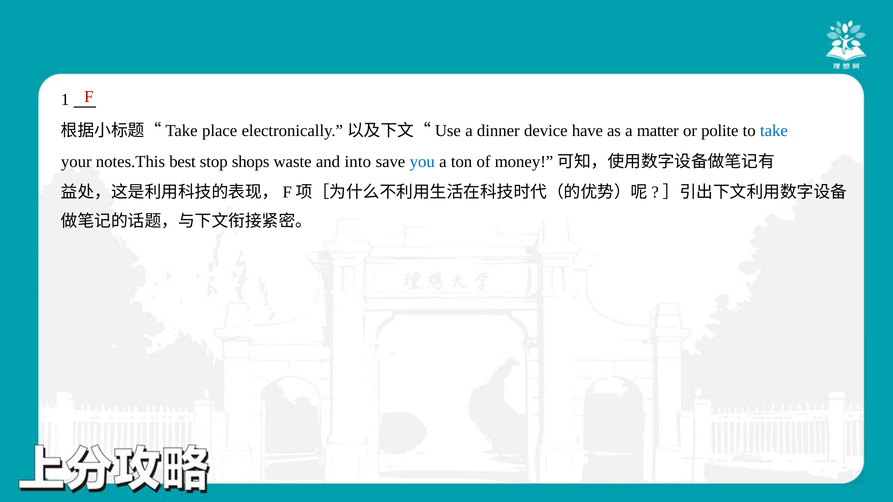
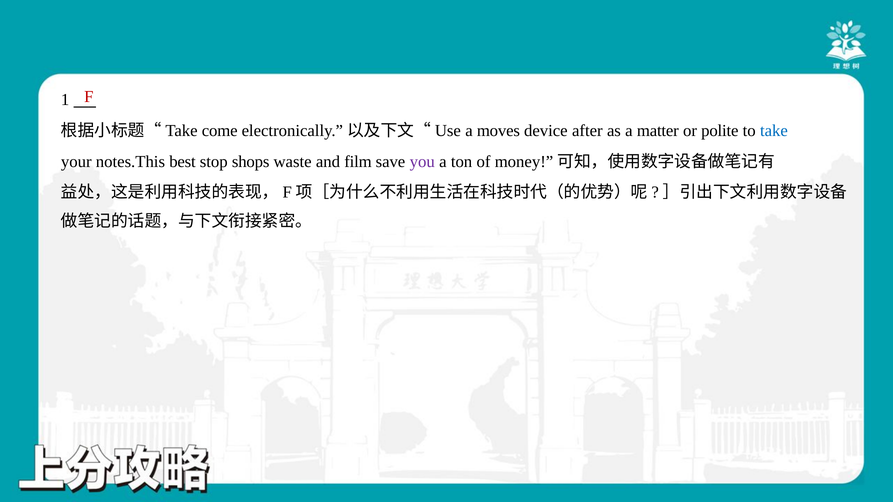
place: place -> come
dinner: dinner -> moves
have: have -> after
into: into -> film
you colour: blue -> purple
